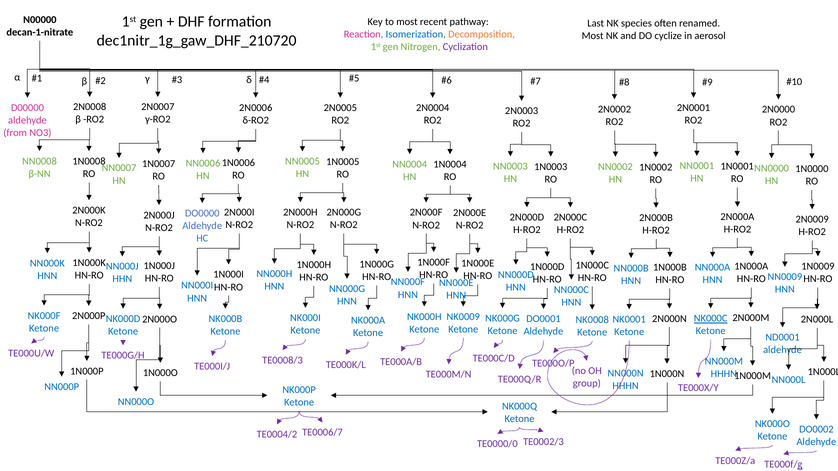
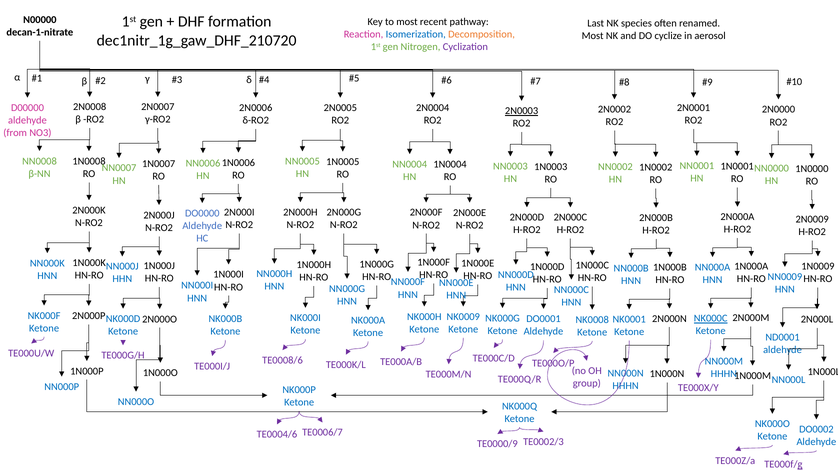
2N0003 underline: none -> present
TE0008/3: TE0008/3 -> TE0008/6
TE0004/2: TE0004/2 -> TE0004/6
TE0000/0: TE0000/0 -> TE0000/9
